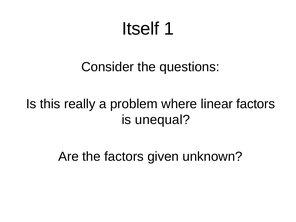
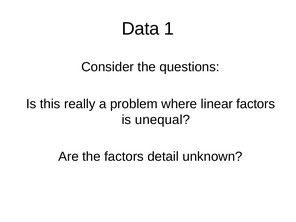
Itself: Itself -> Data
given: given -> detail
